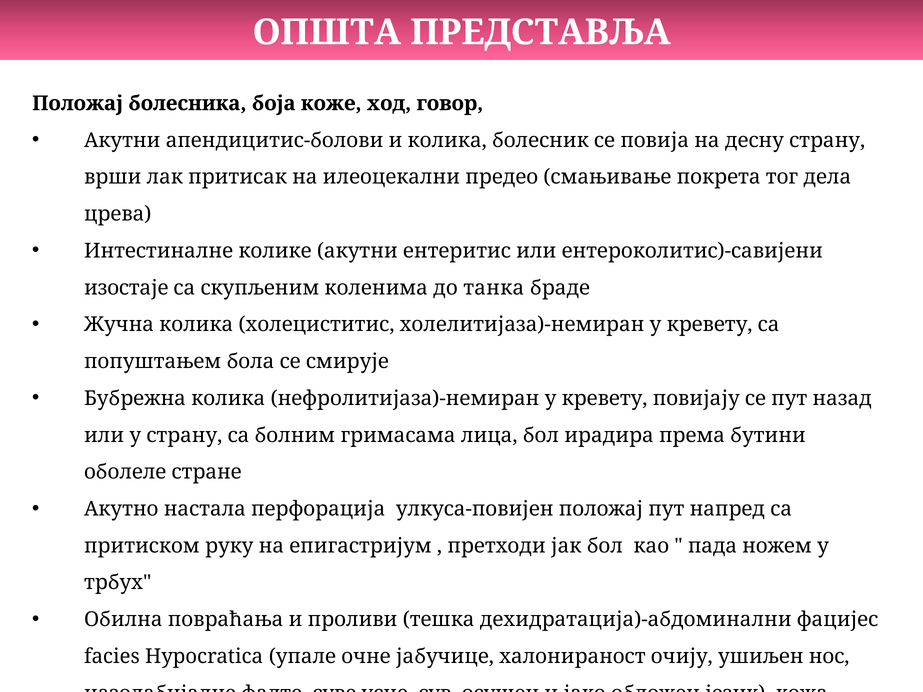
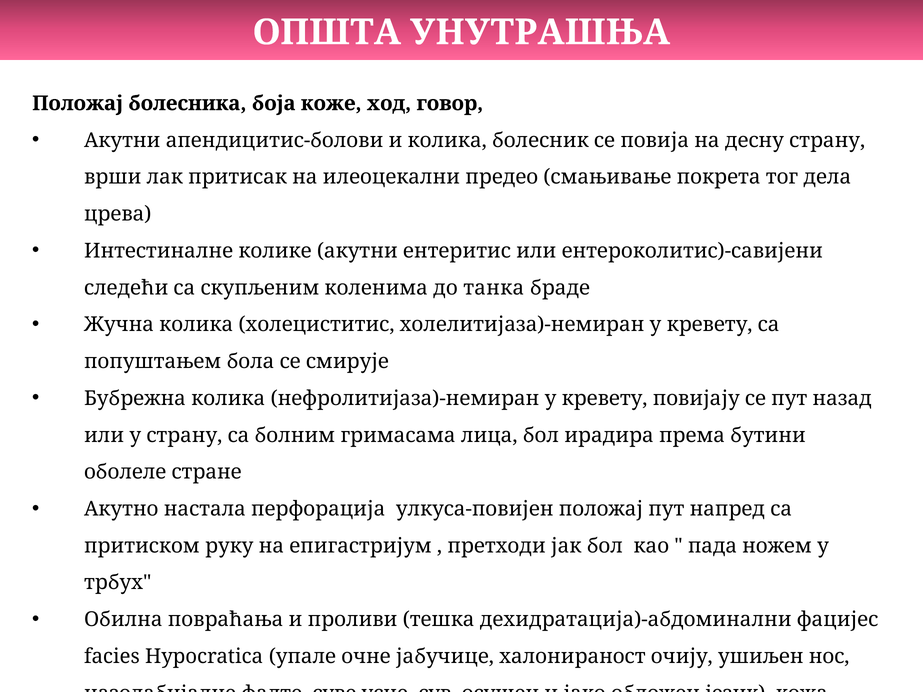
ПРЕДСТАВЉА: ПРЕДСТАВЉА -> УНУТРАШЊА
изостаје: изостаје -> следећи
